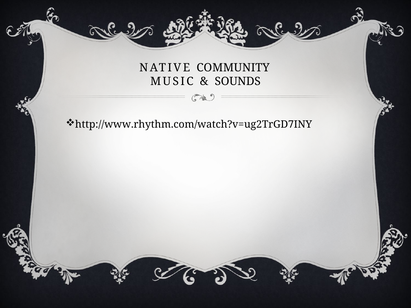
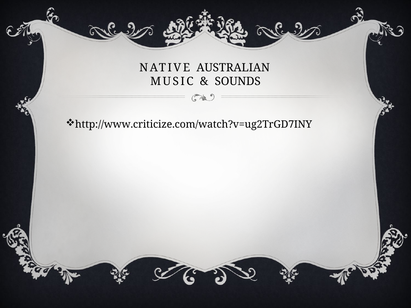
COMMUNITY: COMMUNITY -> AUSTRALIAN
http://www.rhythm.com/watch?v=ug2TrGD7INY: http://www.rhythm.com/watch?v=ug2TrGD7INY -> http://www.criticize.com/watch?v=ug2TrGD7INY
